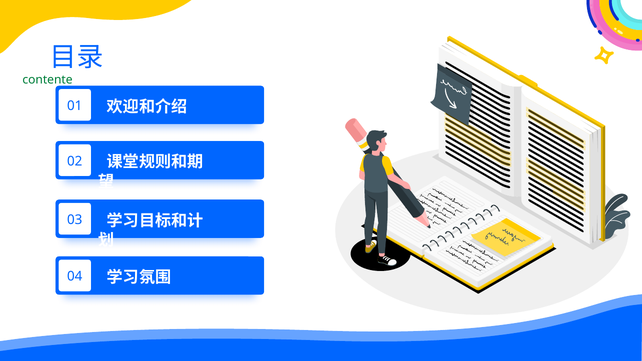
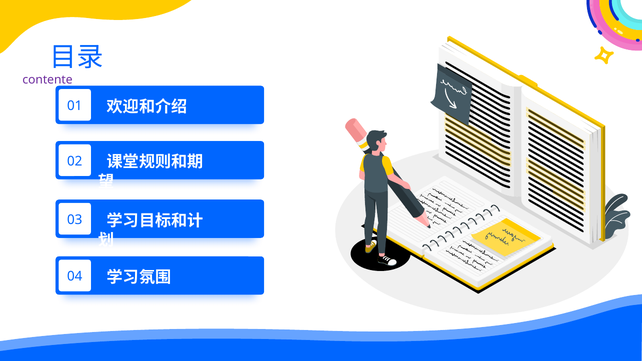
contente colour: green -> purple
